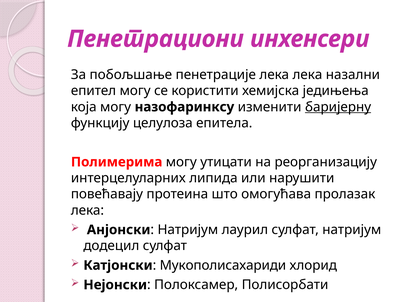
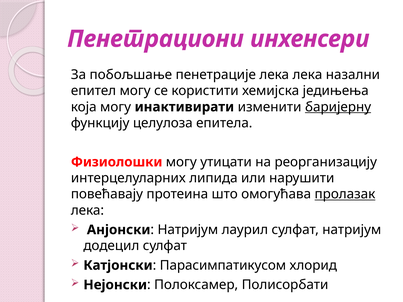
назофаринксу: назофаринксу -> инактивирати
Полимерима: Полимерима -> Физиолошки
пролазак underline: none -> present
Мукополисахариди: Мукополисахариди -> Парасимпатикусом
